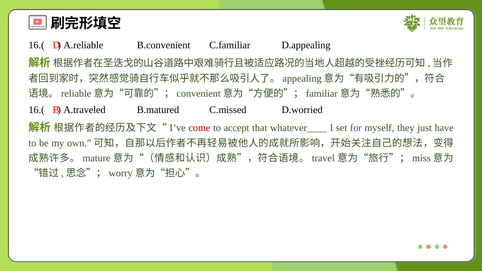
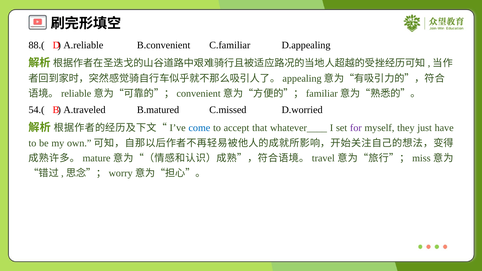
16.( at (36, 45): 16.( -> 88.(
16.( at (36, 110): 16.( -> 54.(
come colour: red -> blue
